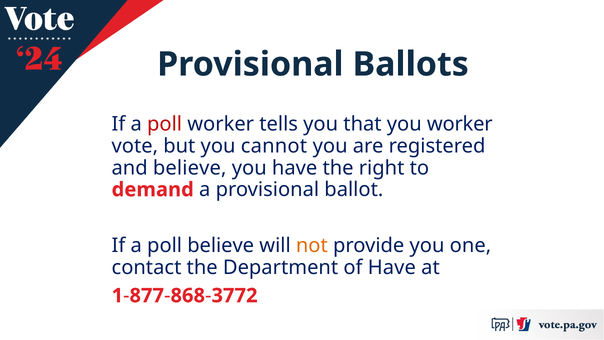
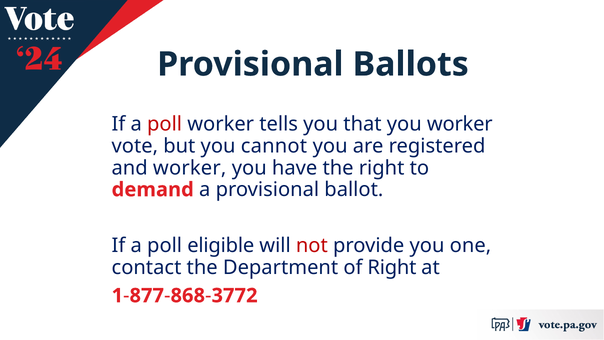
and believe: believe -> worker
poll believe: believe -> eligible
not colour: orange -> red
of Have: Have -> Right
